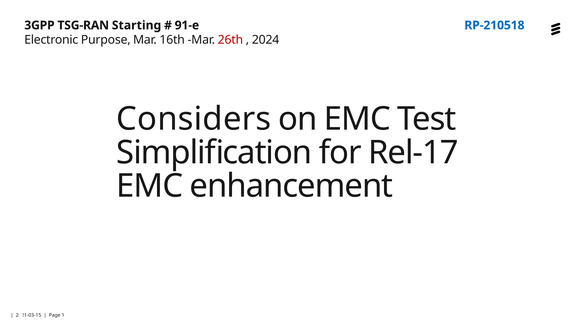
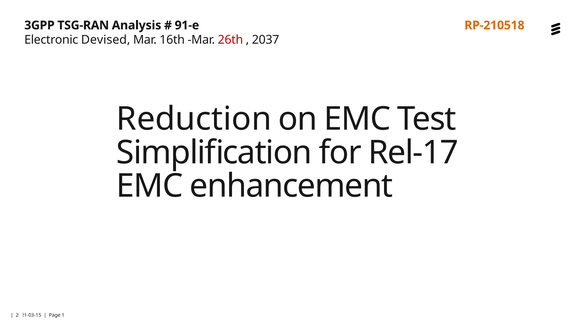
Starting: Starting -> Analysis
RP‑210518 colour: blue -> orange
Purpose: Purpose -> Devised
2024: 2024 -> 2037
Considers: Considers -> Reduction
